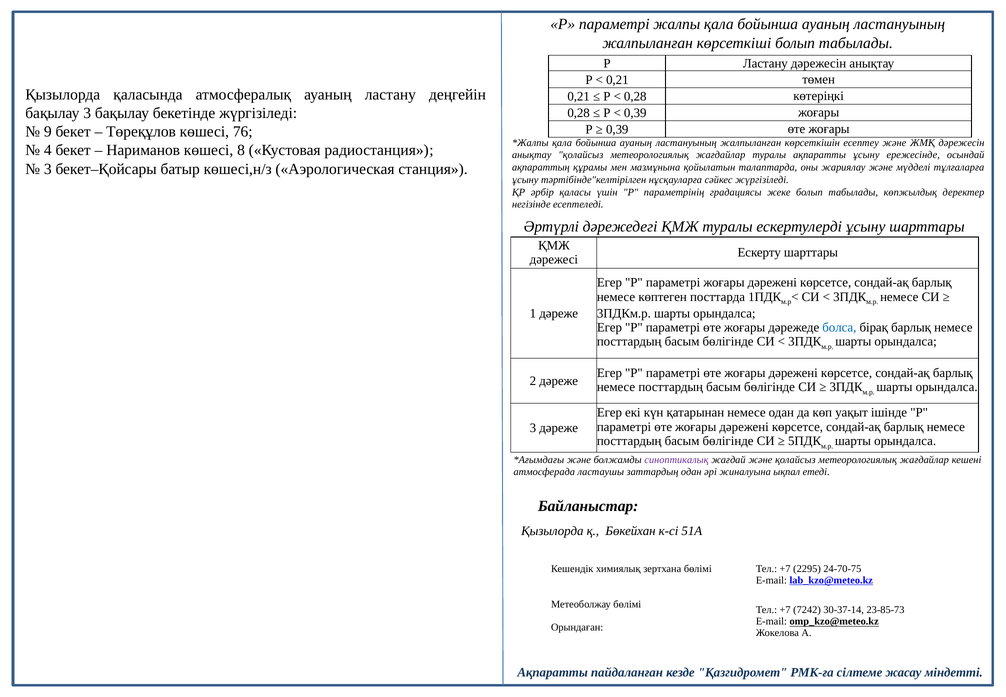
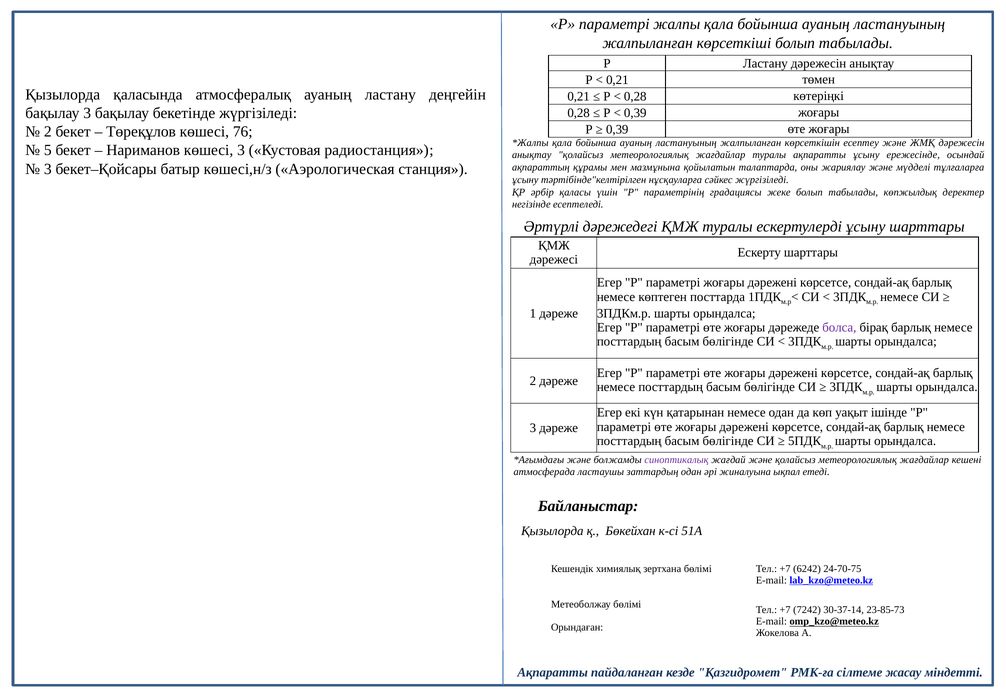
9 at (48, 132): 9 -> 2
4: 4 -> 5
көшесі 8: 8 -> 3
болса colour: blue -> purple
2295: 2295 -> 6242
